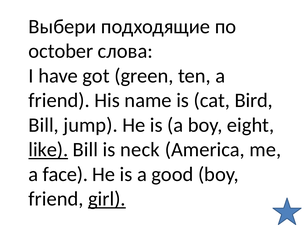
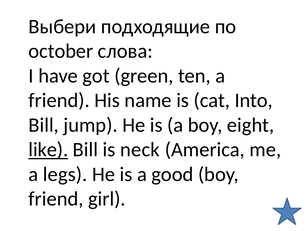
Bird: Bird -> Into
face: face -> legs
girl underline: present -> none
